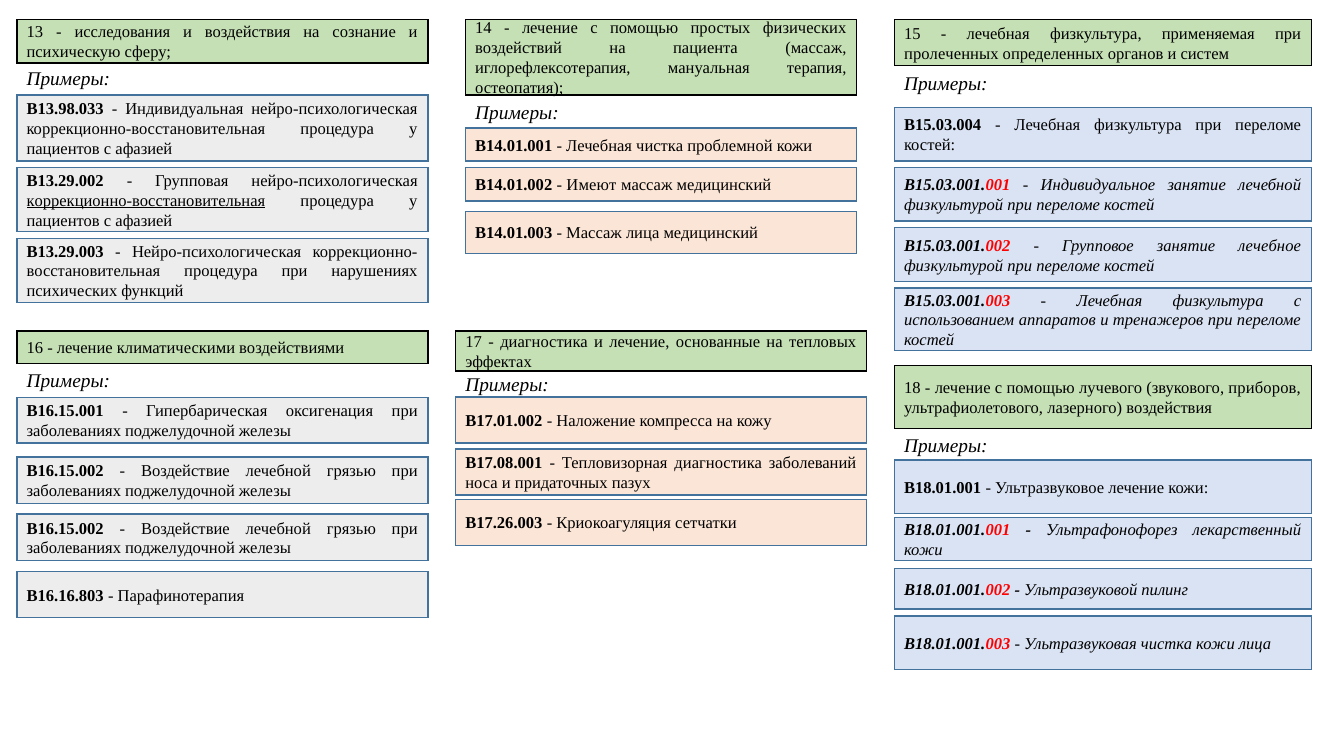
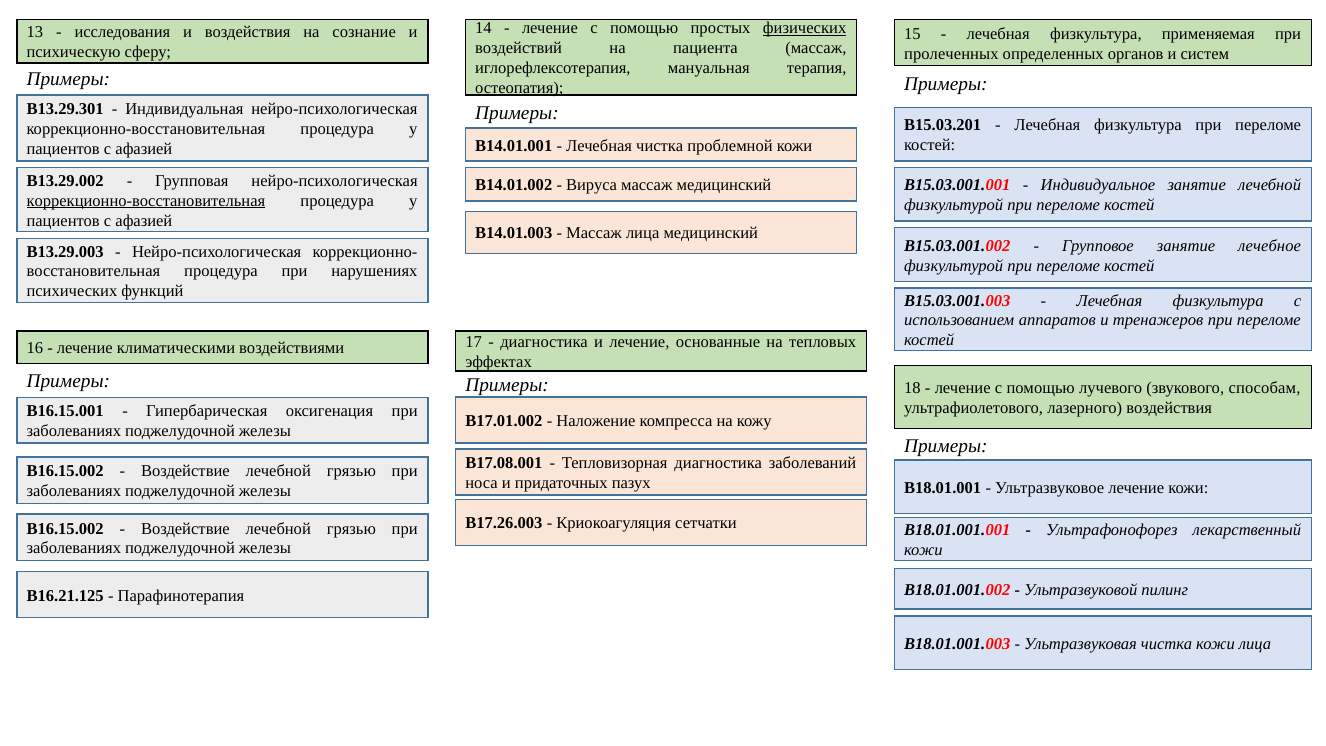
физических underline: none -> present
B13.98.033: B13.98.033 -> B13.29.301
B15.03.004: B15.03.004 -> B15.03.201
Имеют: Имеют -> Вируса
приборов: приборов -> способам
B16.16.803: B16.16.803 -> B16.21.125
